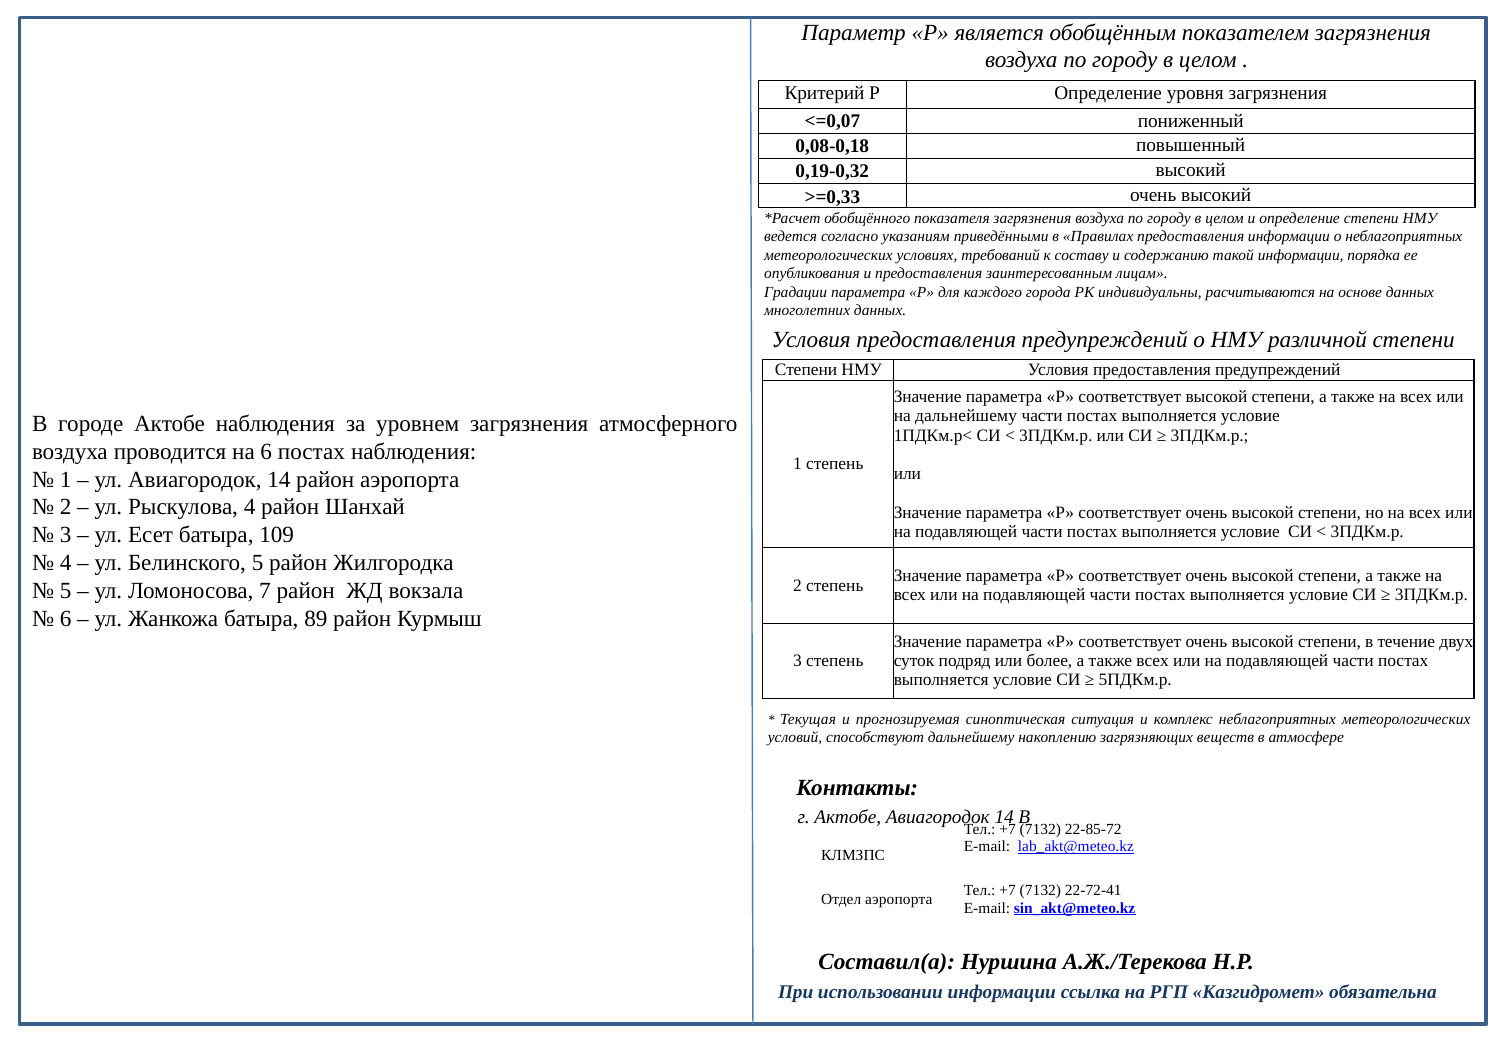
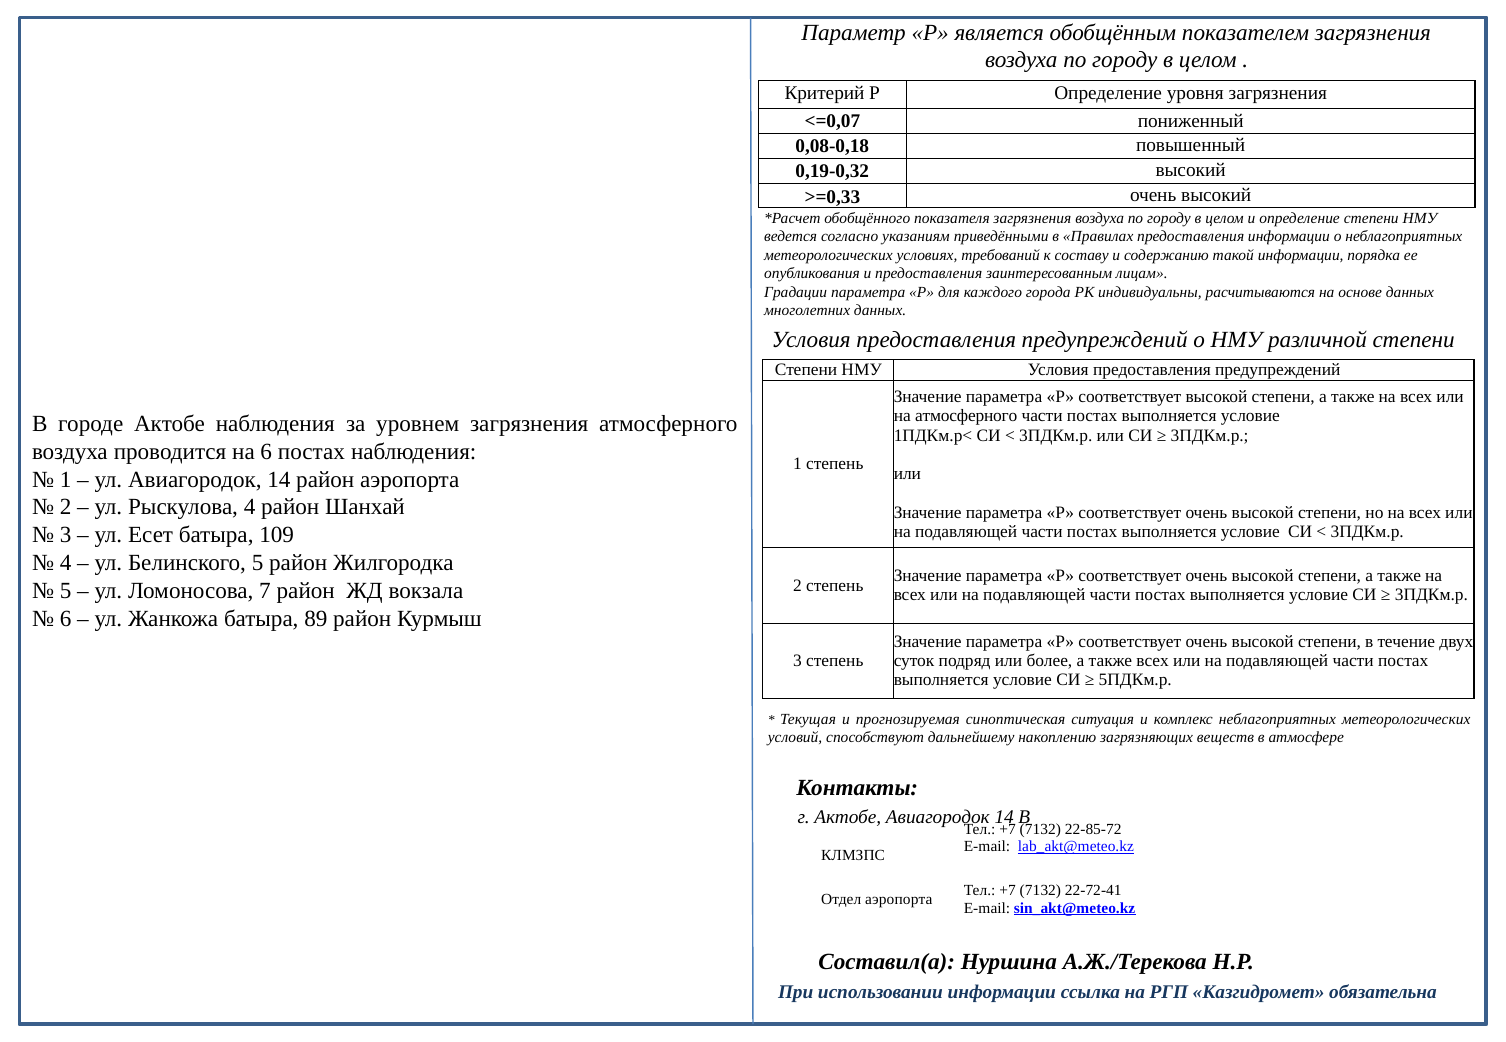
на дальнейшему: дальнейшему -> атмосферного
